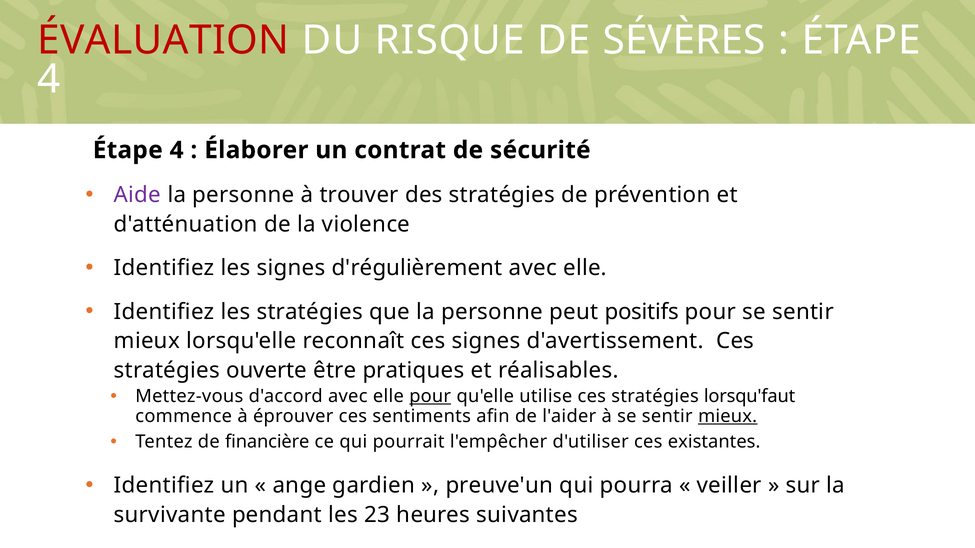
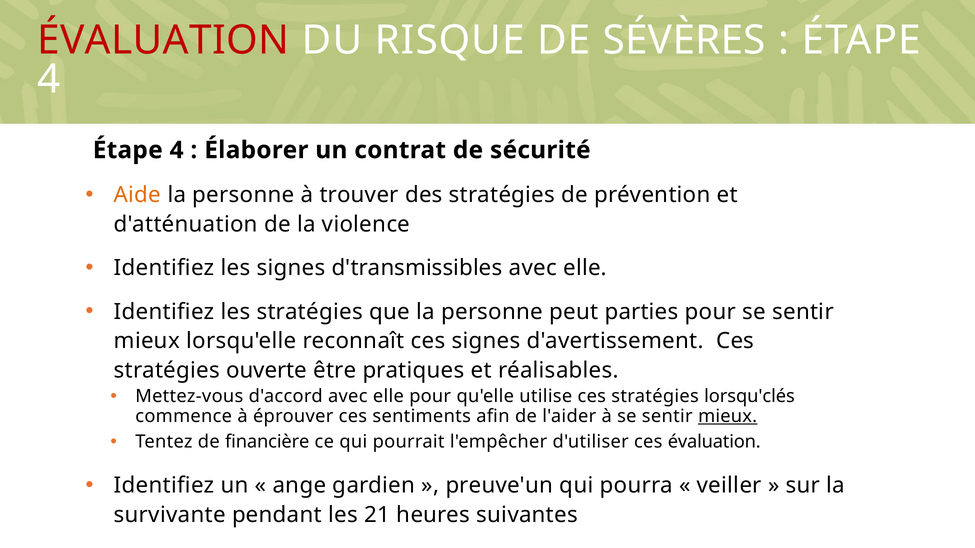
Aide colour: purple -> orange
d'régulièrement: d'régulièrement -> d'transmissibles
positifs: positifs -> parties
pour at (430, 397) underline: present -> none
lorsqu'faut: lorsqu'faut -> lorsqu'clés
ces existantes: existantes -> évaluation
23: 23 -> 21
